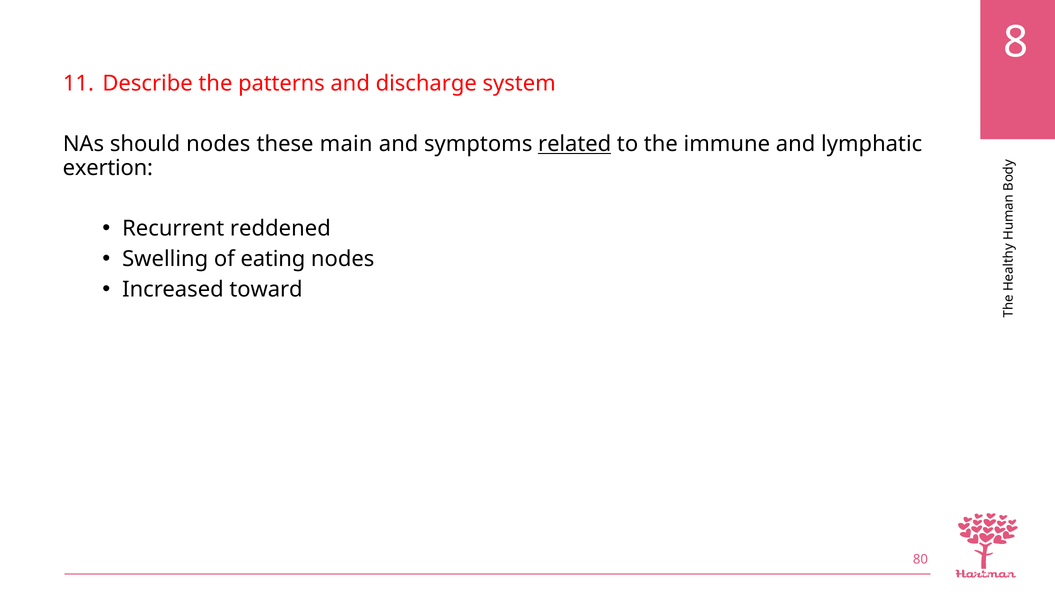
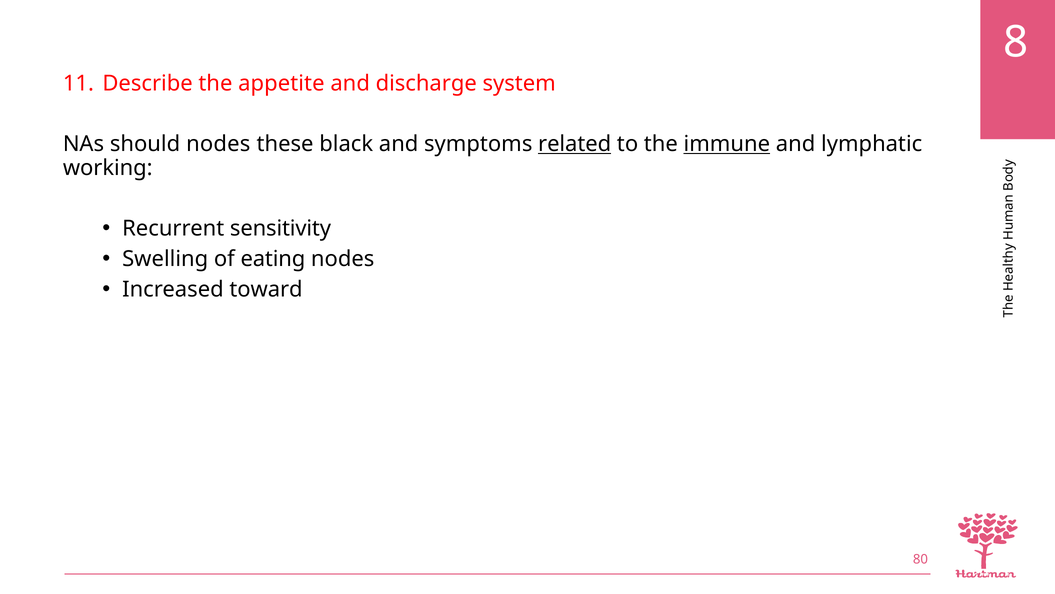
patterns: patterns -> appetite
main: main -> black
immune underline: none -> present
exertion: exertion -> working
reddened: reddened -> sensitivity
